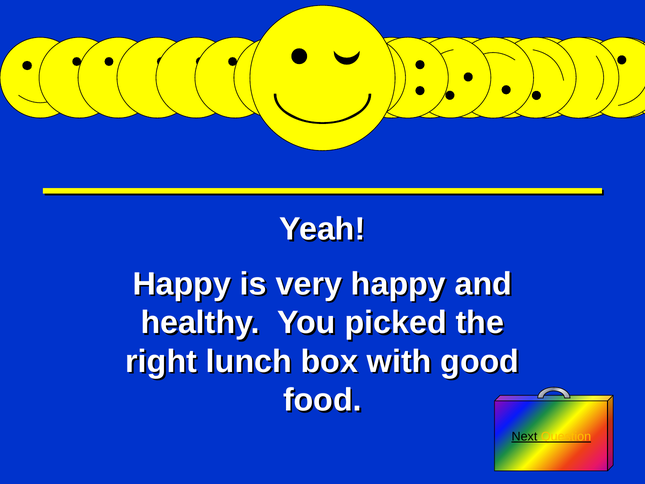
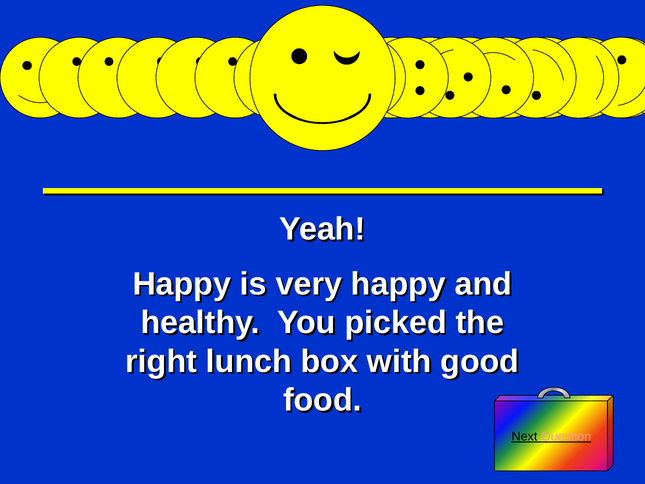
Question colour: yellow -> pink
